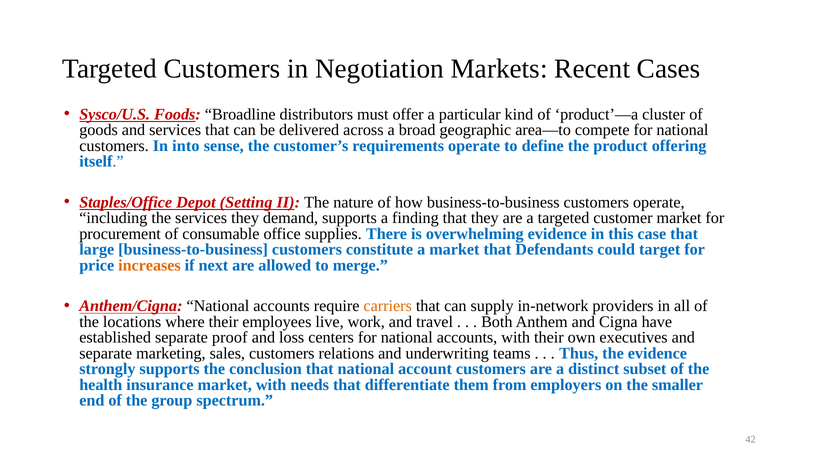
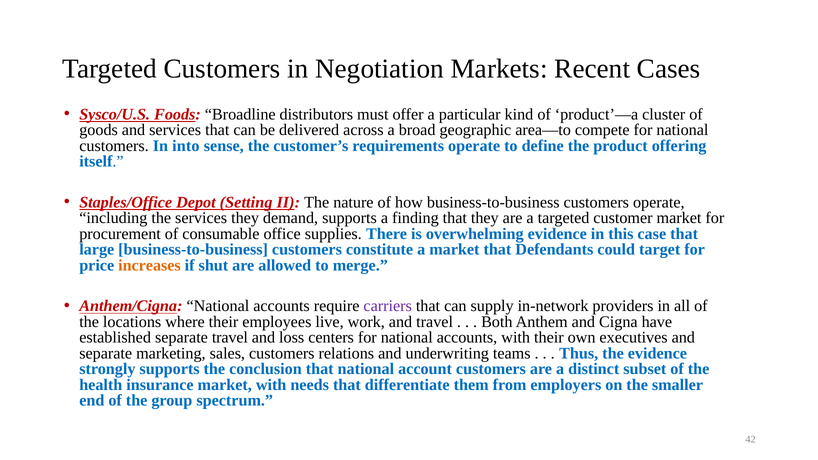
next: next -> shut
carriers colour: orange -> purple
separate proof: proof -> travel
